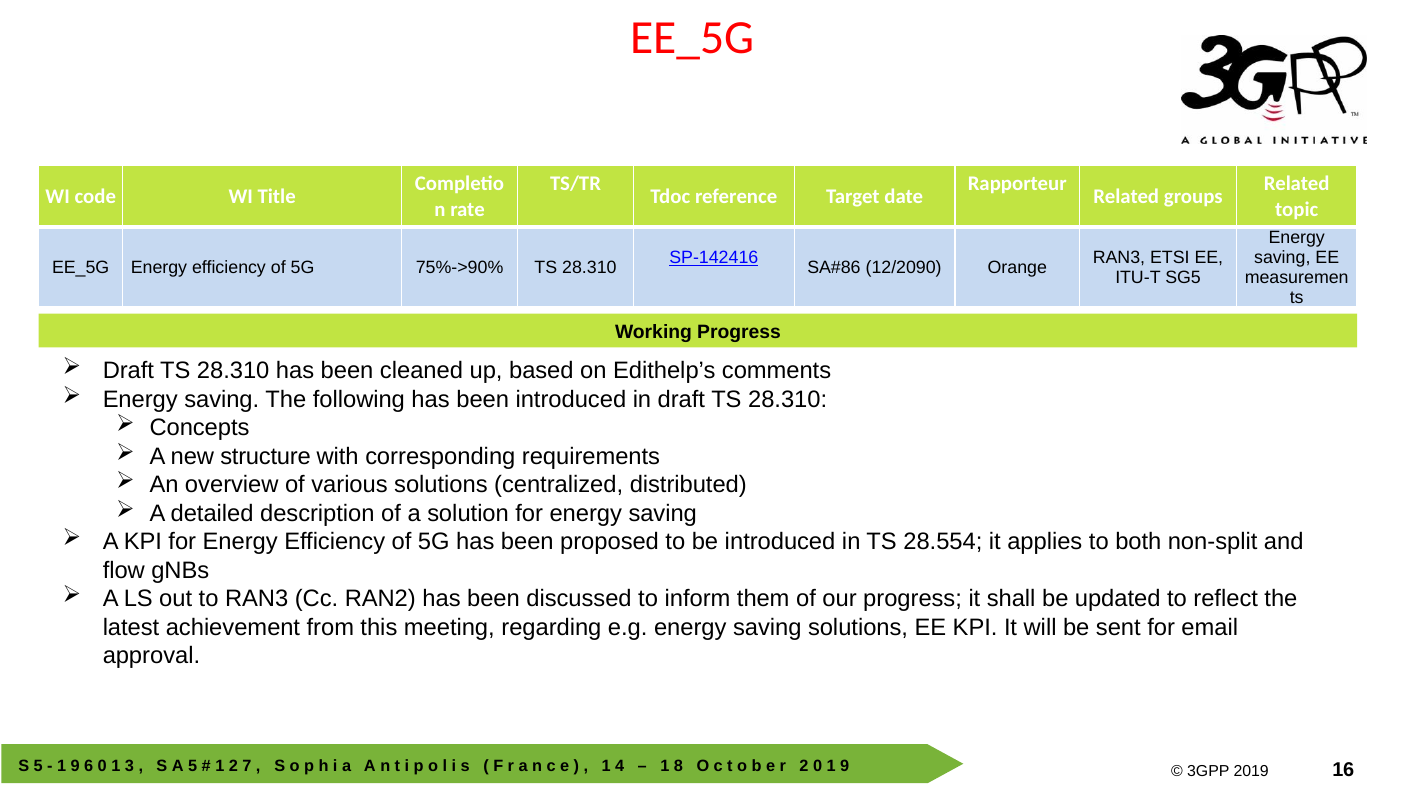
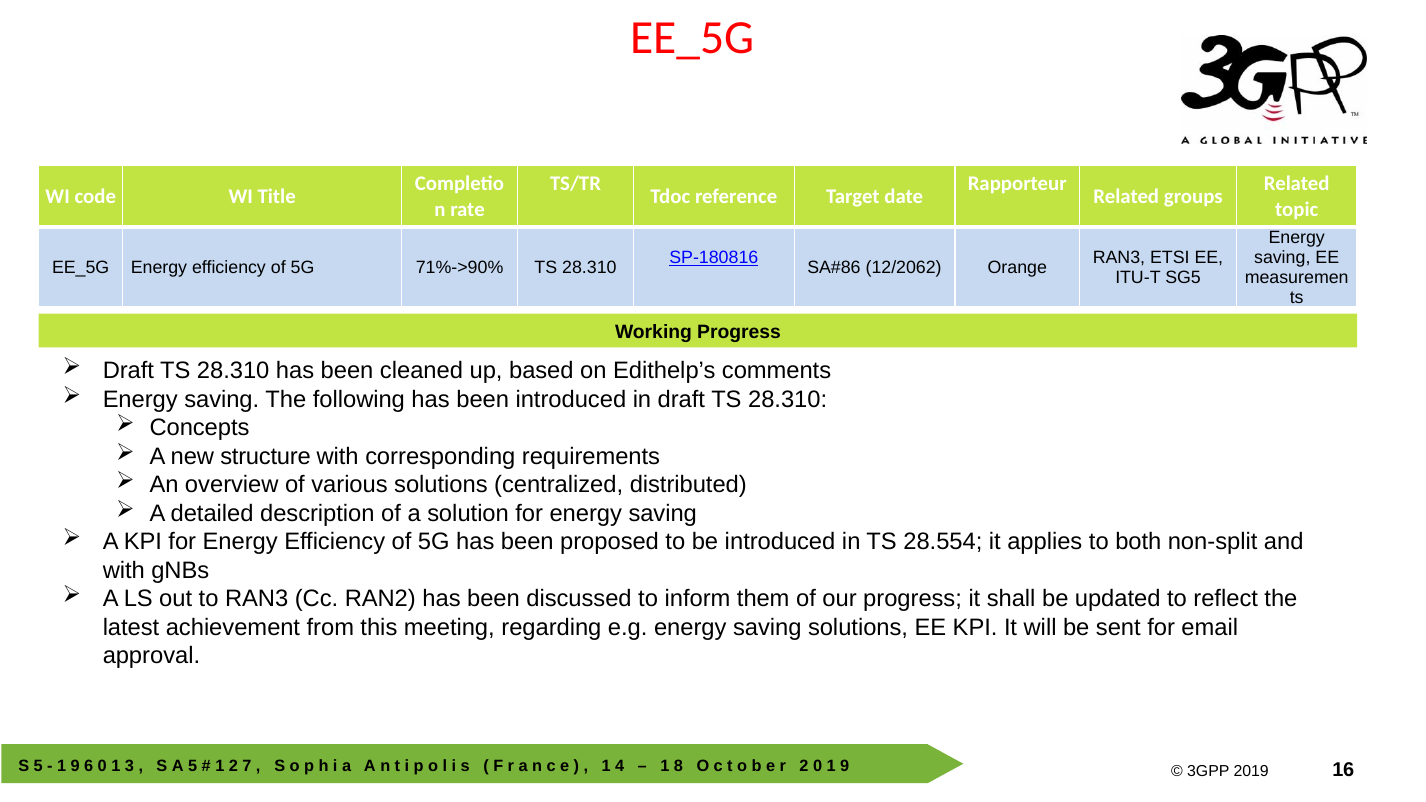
SP-142416: SP-142416 -> SP-180816
75%->90%: 75%->90% -> 71%->90%
12/2090: 12/2090 -> 12/2062
flow at (124, 570): flow -> with
